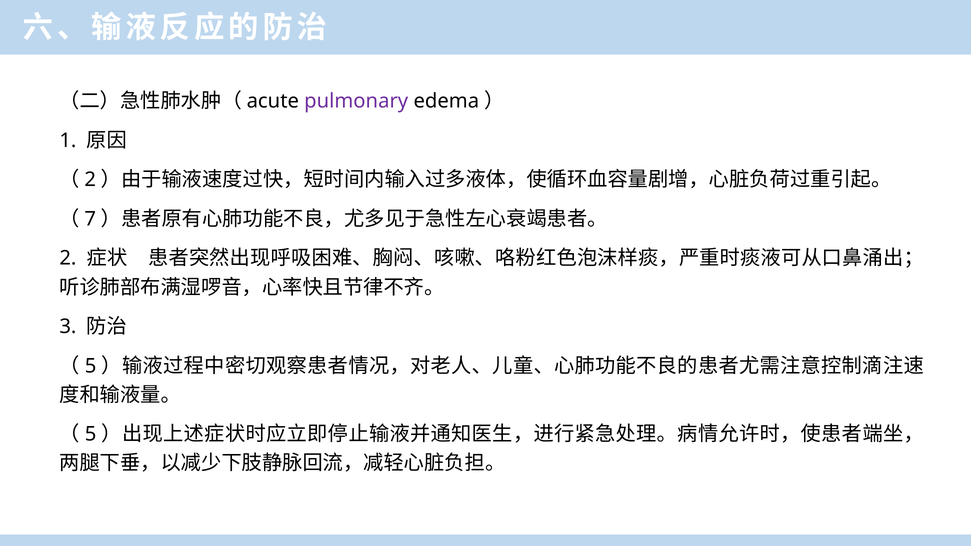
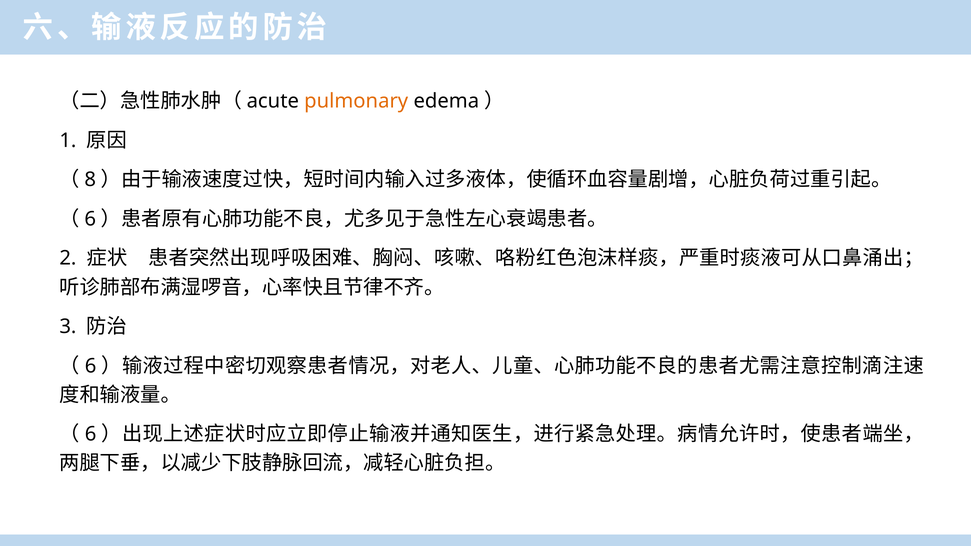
pulmonary colour: purple -> orange
2 at (90, 180): 2 -> 8
7 at (90, 219): 7 -> 6
5 at (91, 366): 5 -> 6
5 at (91, 434): 5 -> 6
